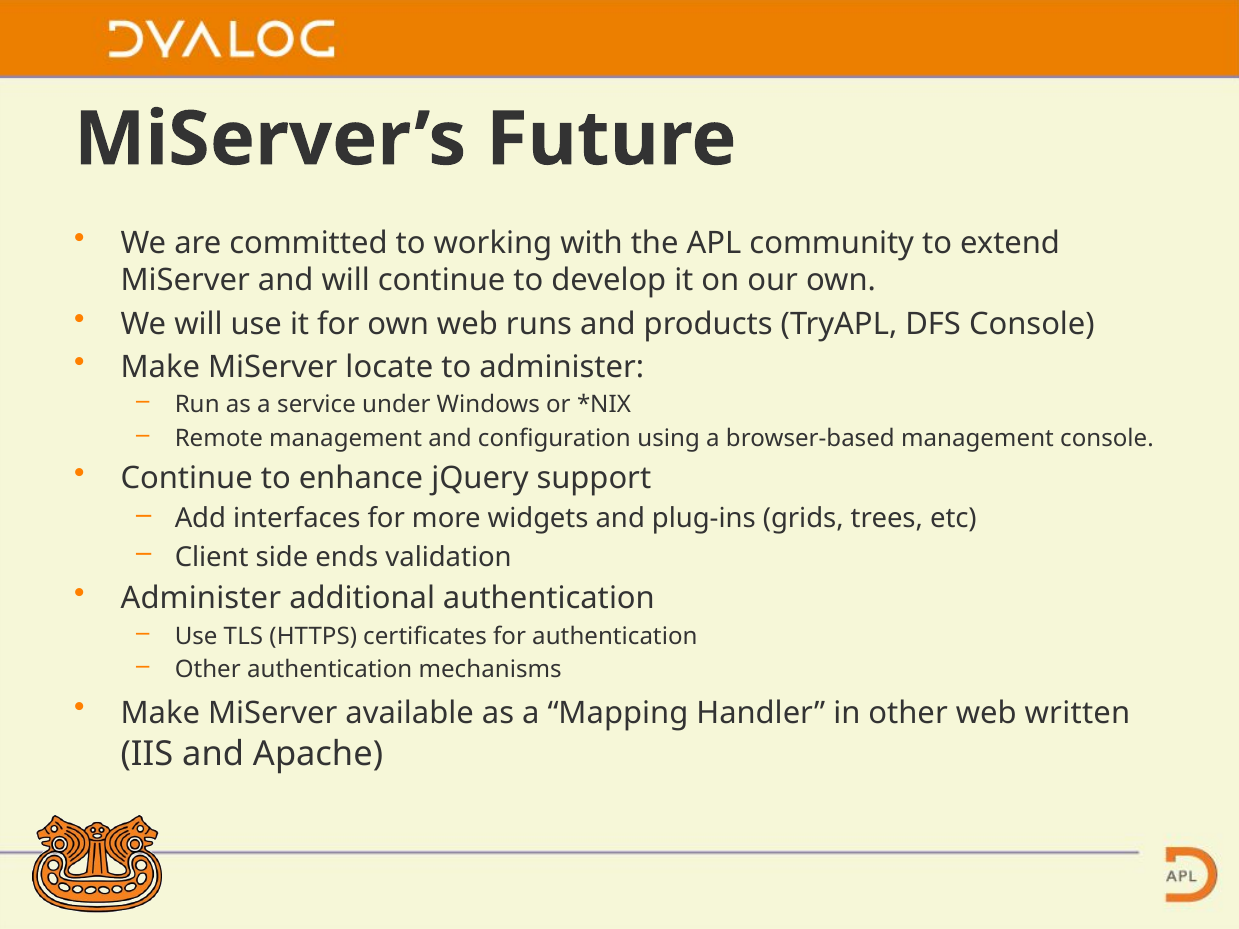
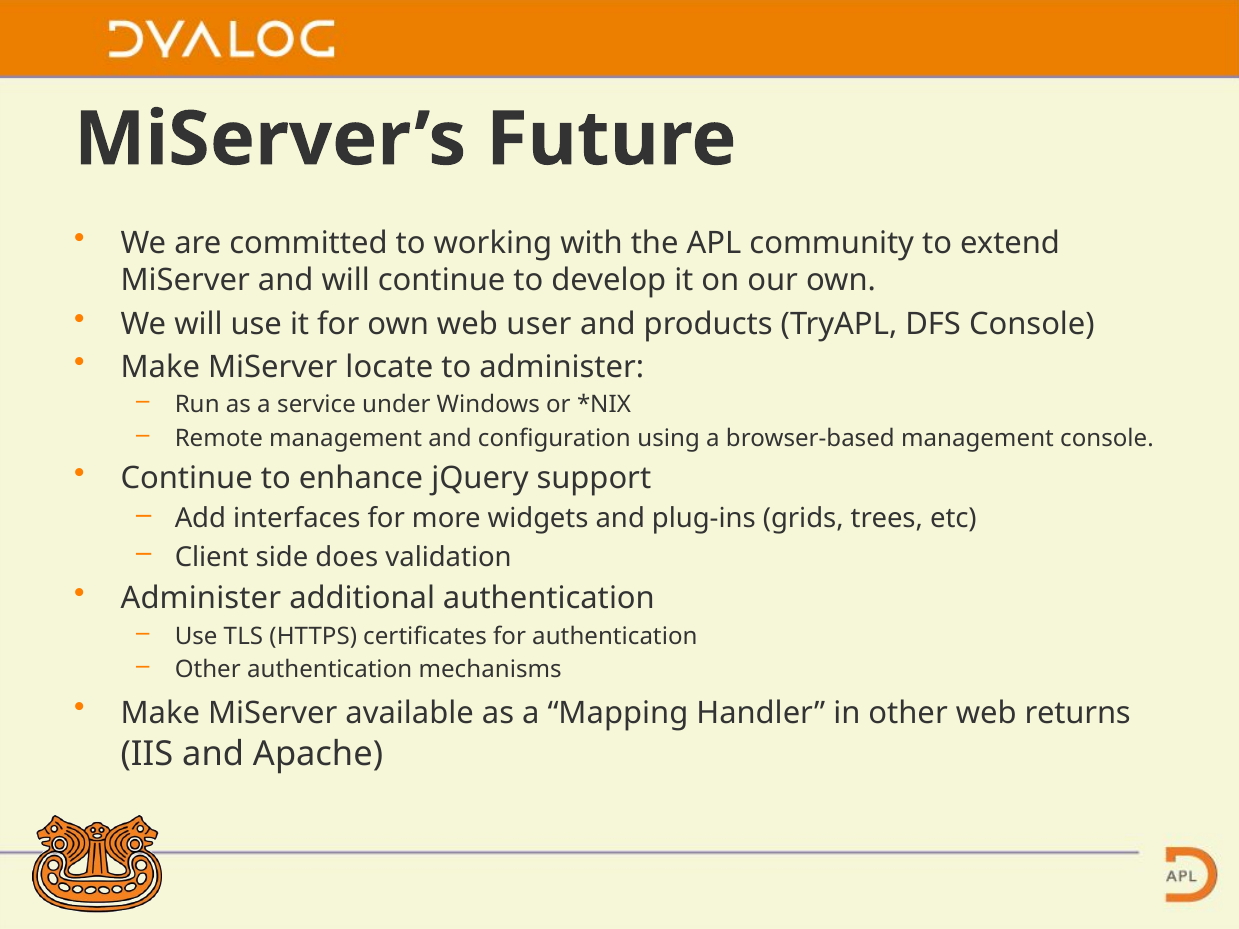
runs: runs -> user
ends: ends -> does
written: written -> returns
